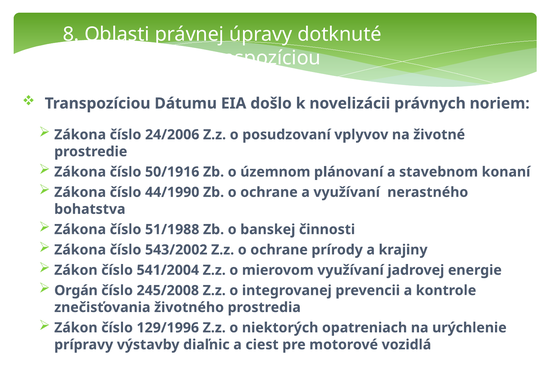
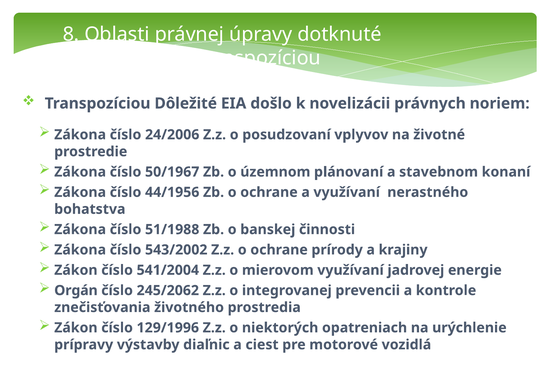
Dátumu: Dátumu -> Dôležité
50/1916: 50/1916 -> 50/1967
44/1990: 44/1990 -> 44/1956
245/2008: 245/2008 -> 245/2062
